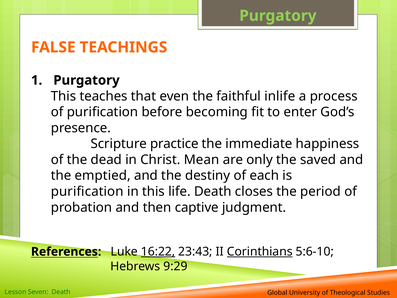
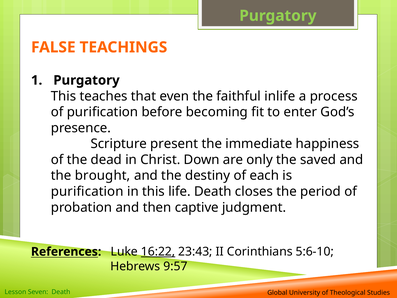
practice: practice -> present
Mean: Mean -> Down
emptied: emptied -> brought
Corinthians underline: present -> none
9:29: 9:29 -> 9:57
